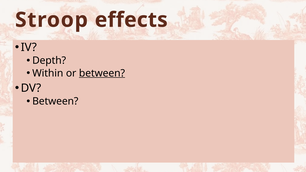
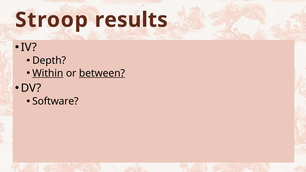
effects: effects -> results
Within underline: none -> present
Between at (55, 101): Between -> Software
